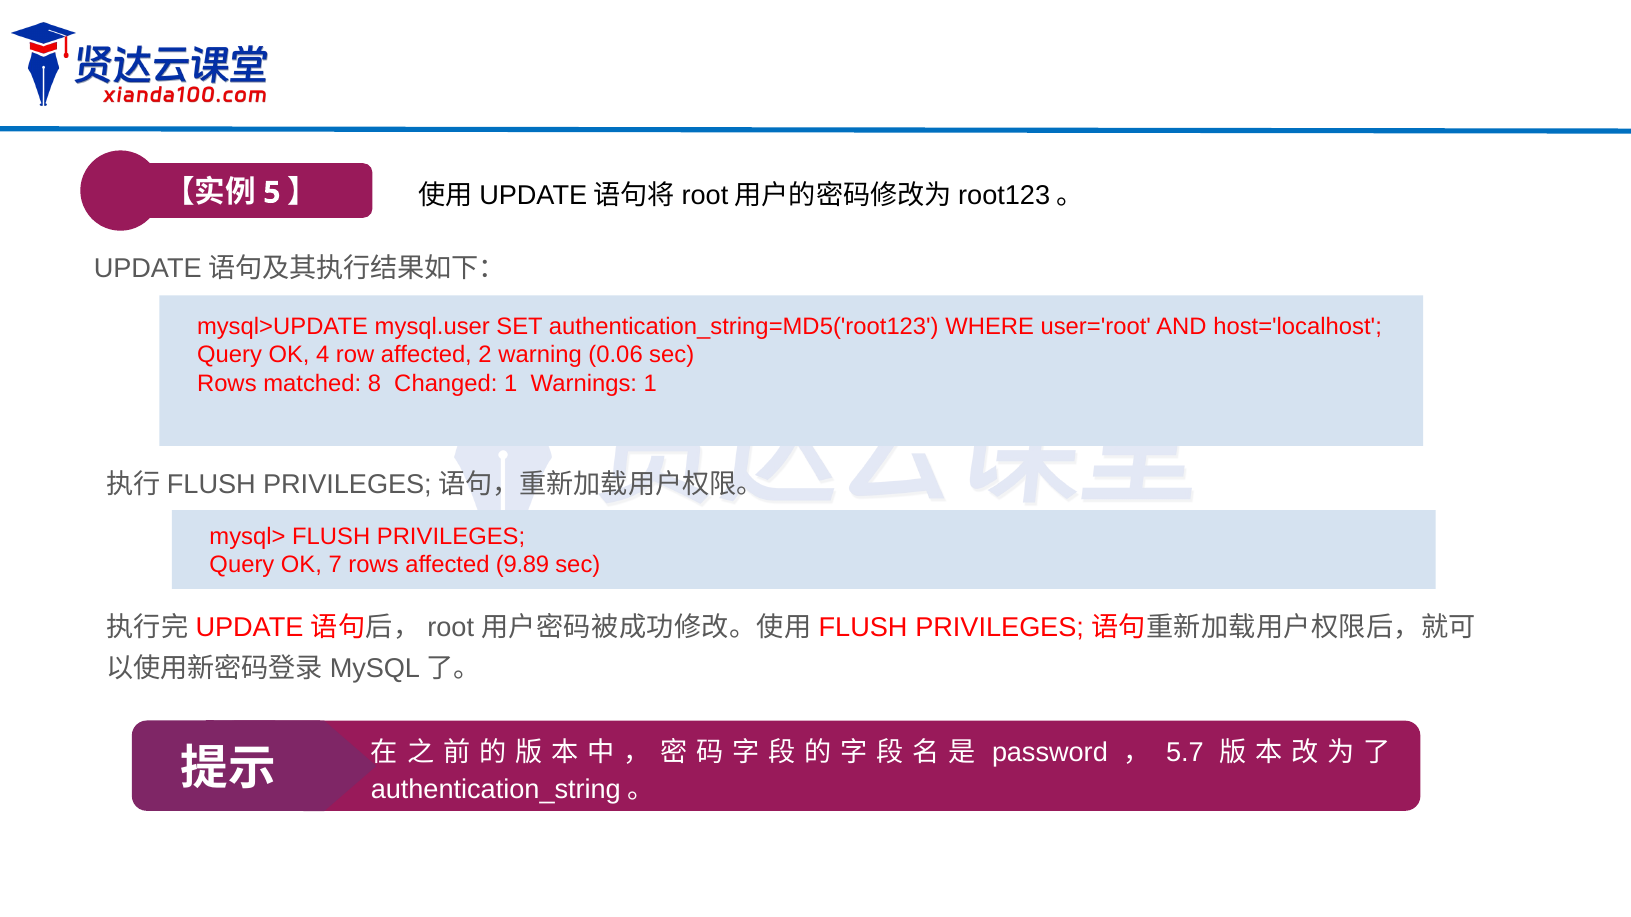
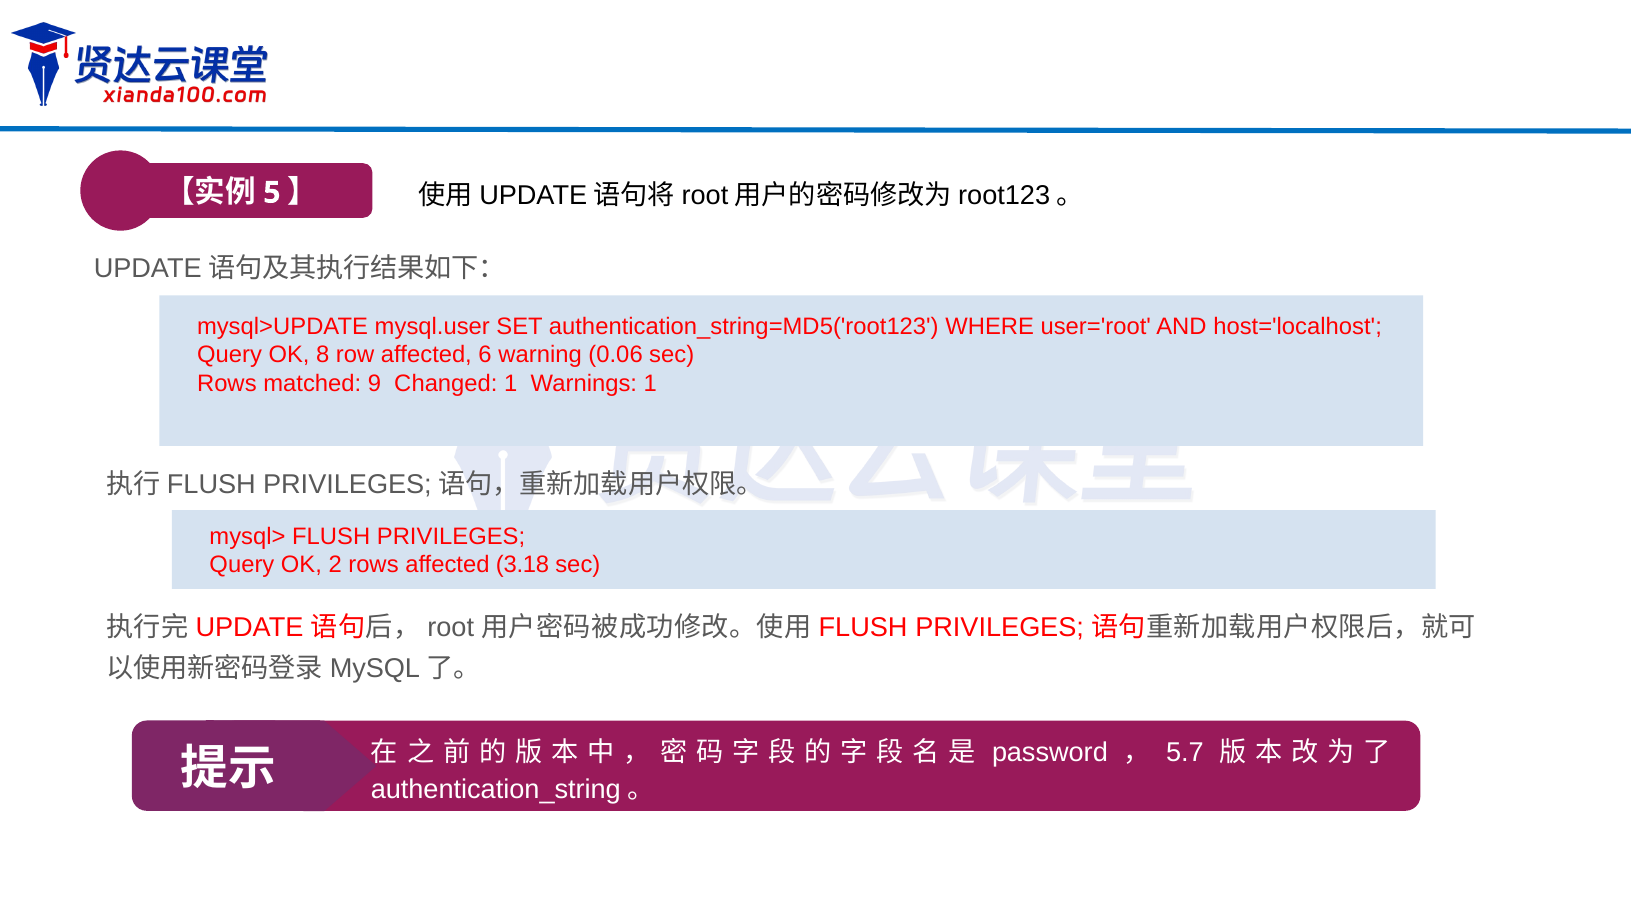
4: 4 -> 8
2: 2 -> 6
8: 8 -> 9
7: 7 -> 2
9.89: 9.89 -> 3.18
